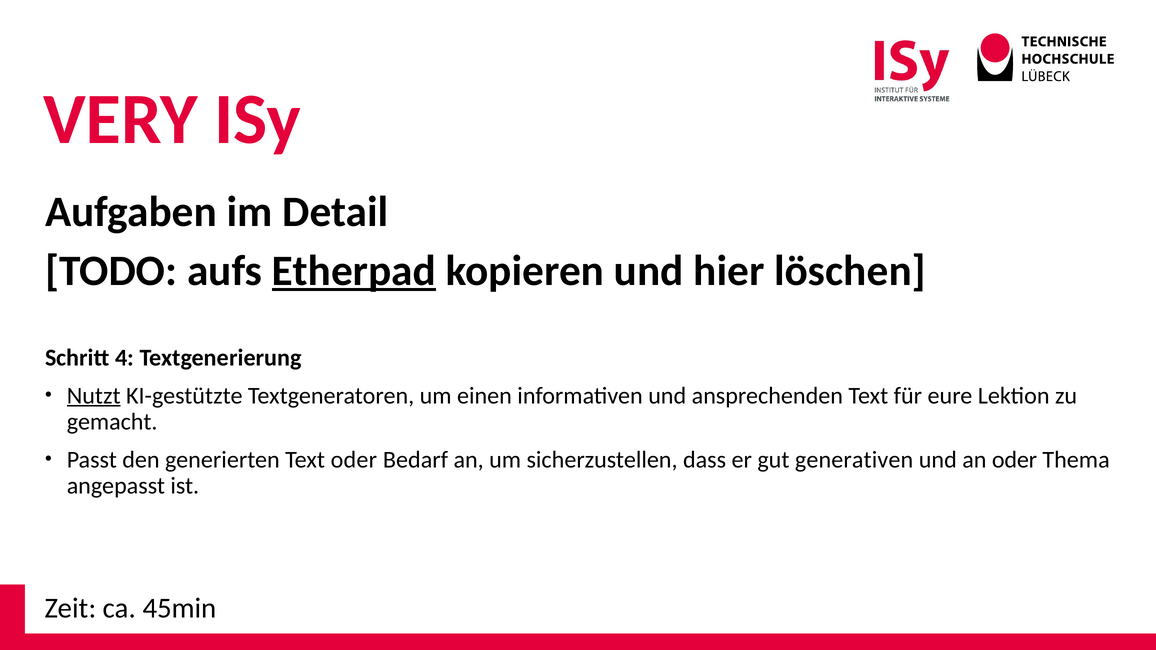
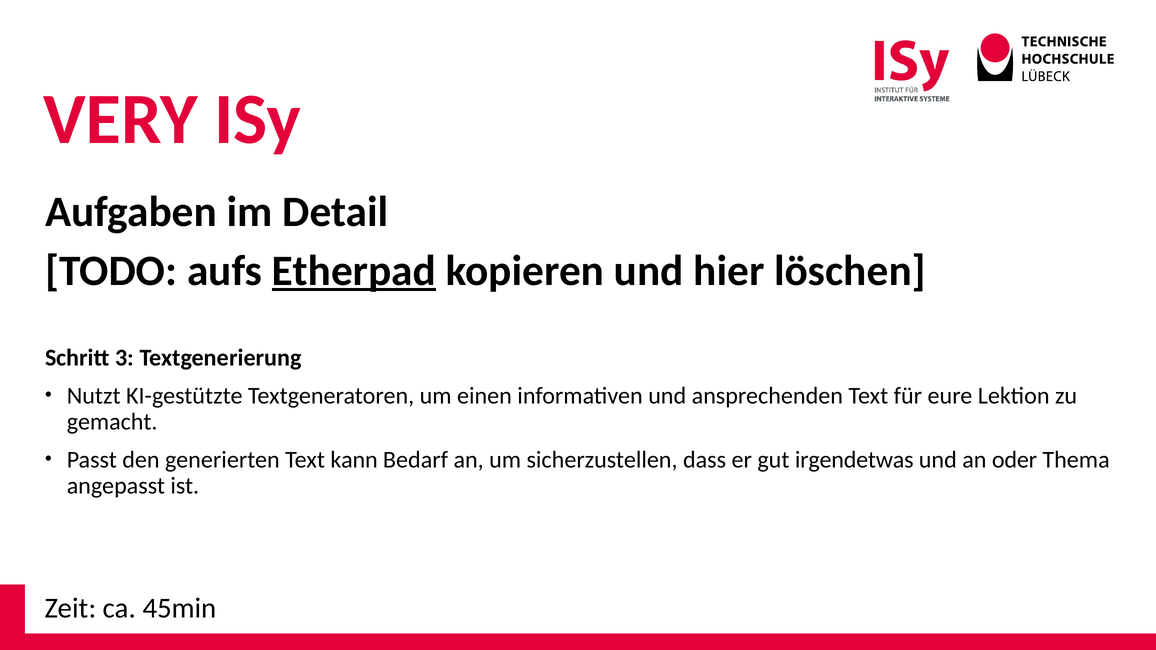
4: 4 -> 3
Nutzt underline: present -> none
Text oder: oder -> kann
generativen: generativen -> irgendetwas
